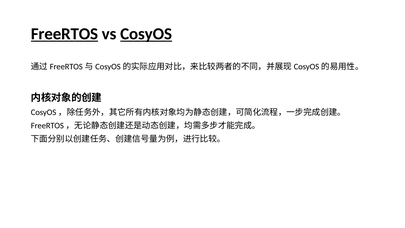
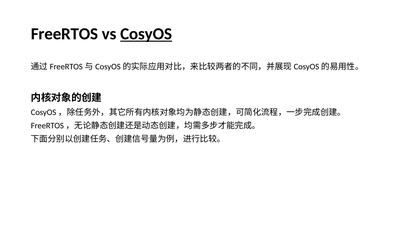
FreeRTOS underline: present -> none
